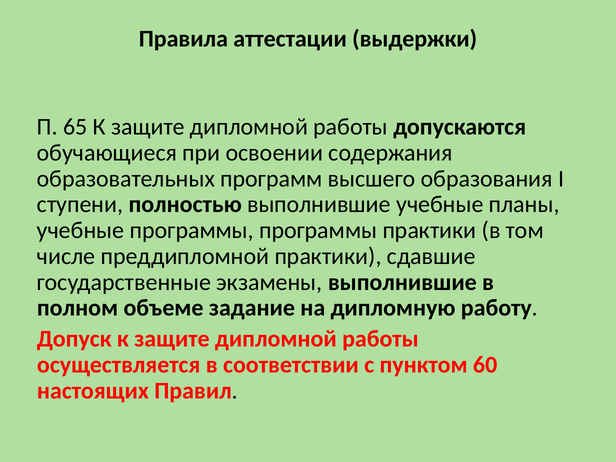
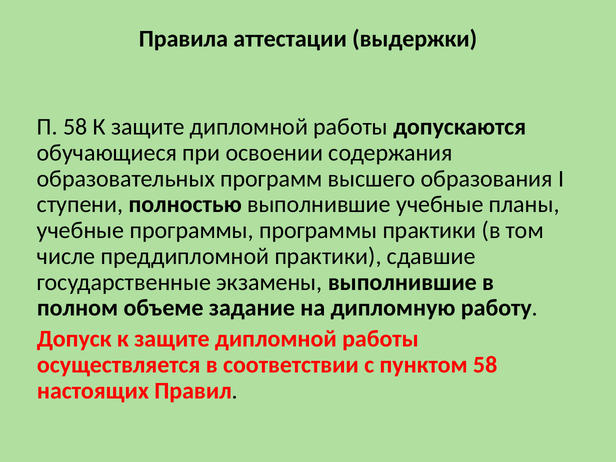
П 65: 65 -> 58
пунктом 60: 60 -> 58
